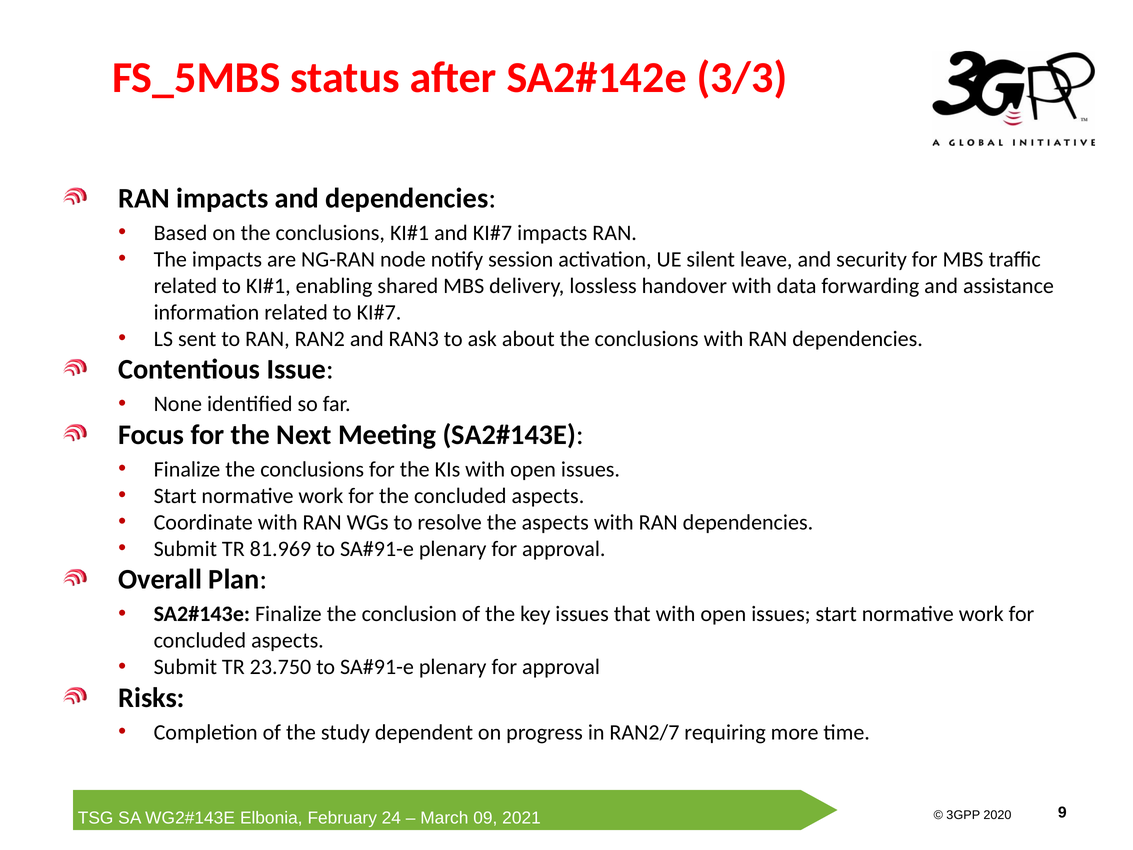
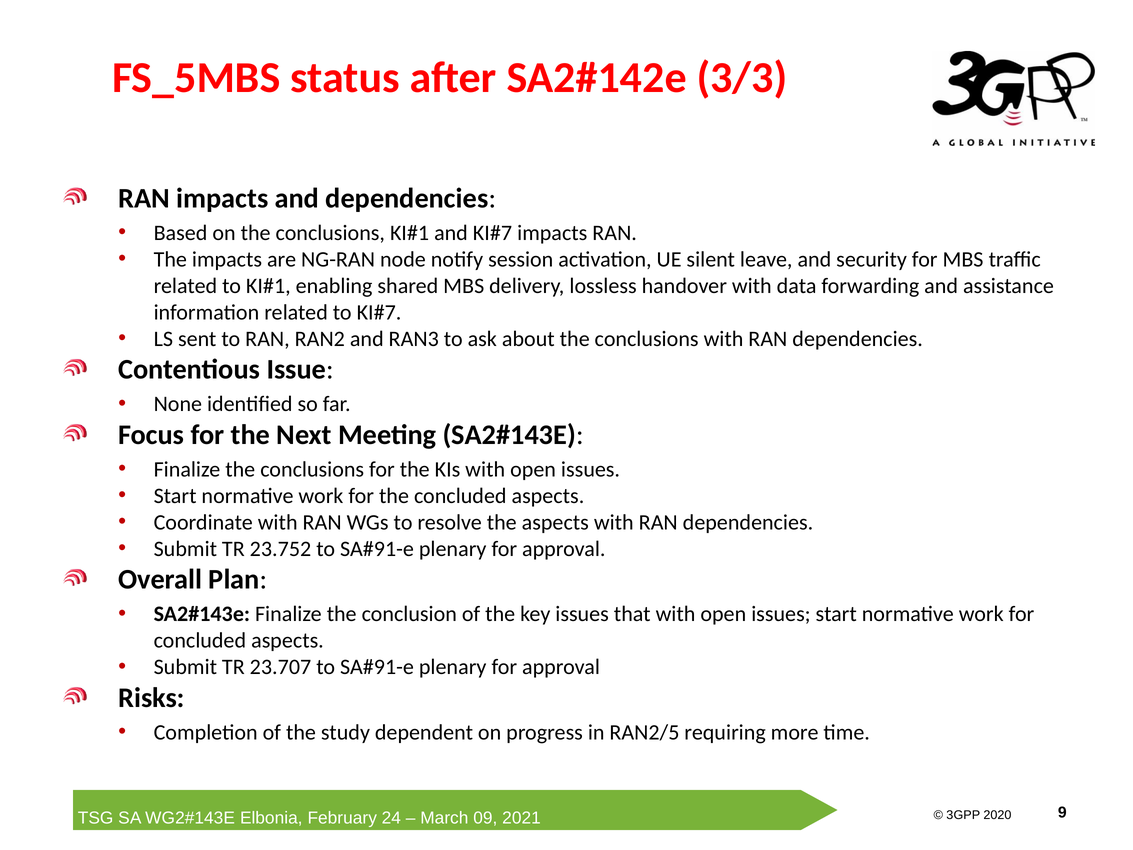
81.969: 81.969 -> 23.752
23.750: 23.750 -> 23.707
RAN2/7: RAN2/7 -> RAN2/5
